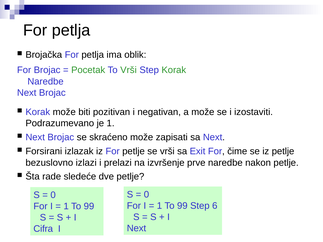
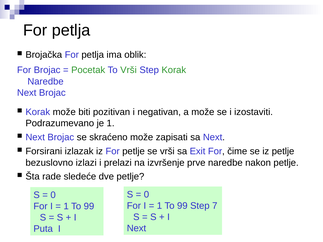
6: 6 -> 7
Cifra: Cifra -> Puta
